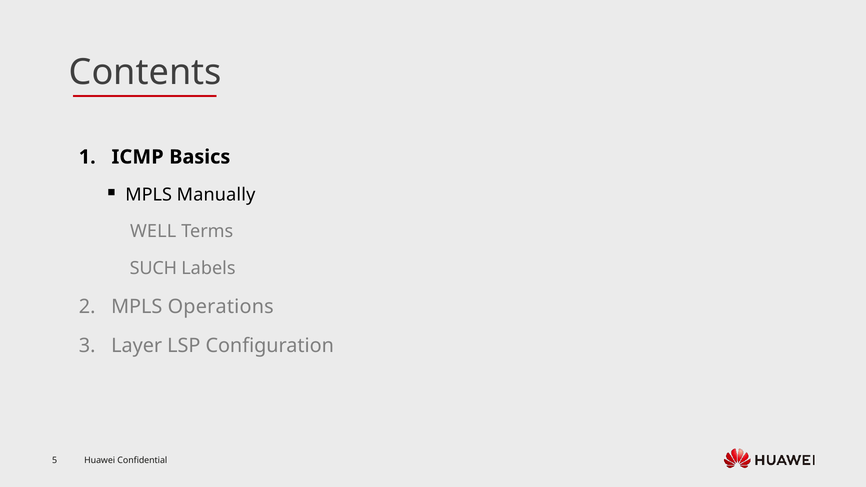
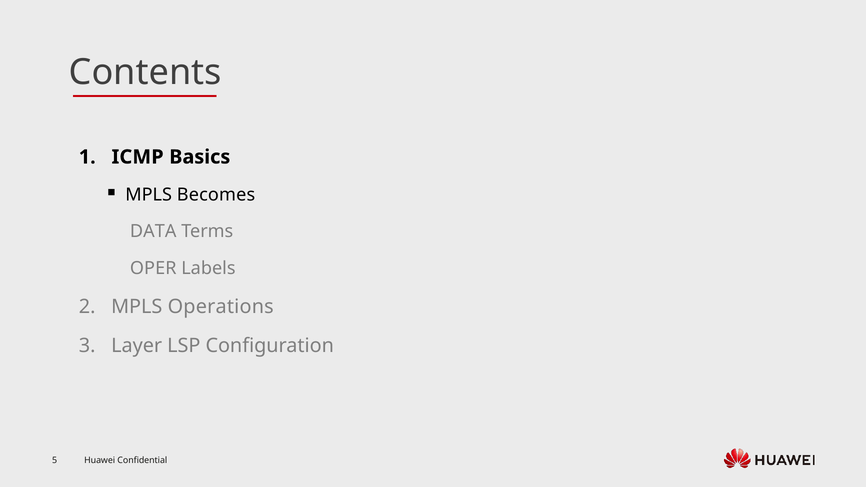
Manually: Manually -> Becomes
WELL: WELL -> DATA
SUCH: SUCH -> OPER
